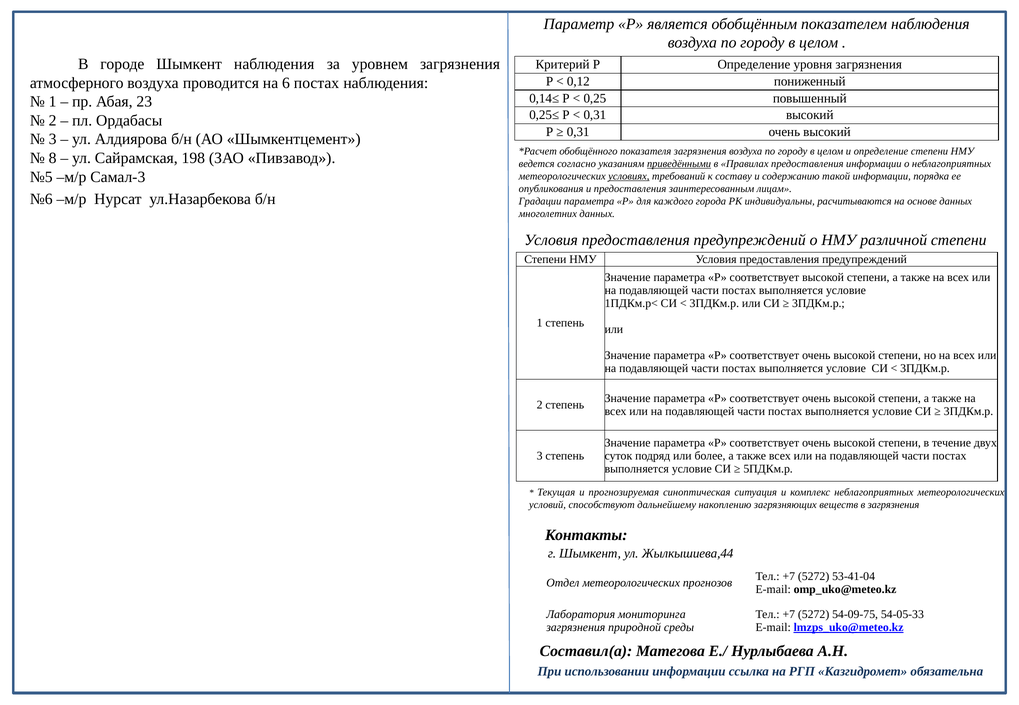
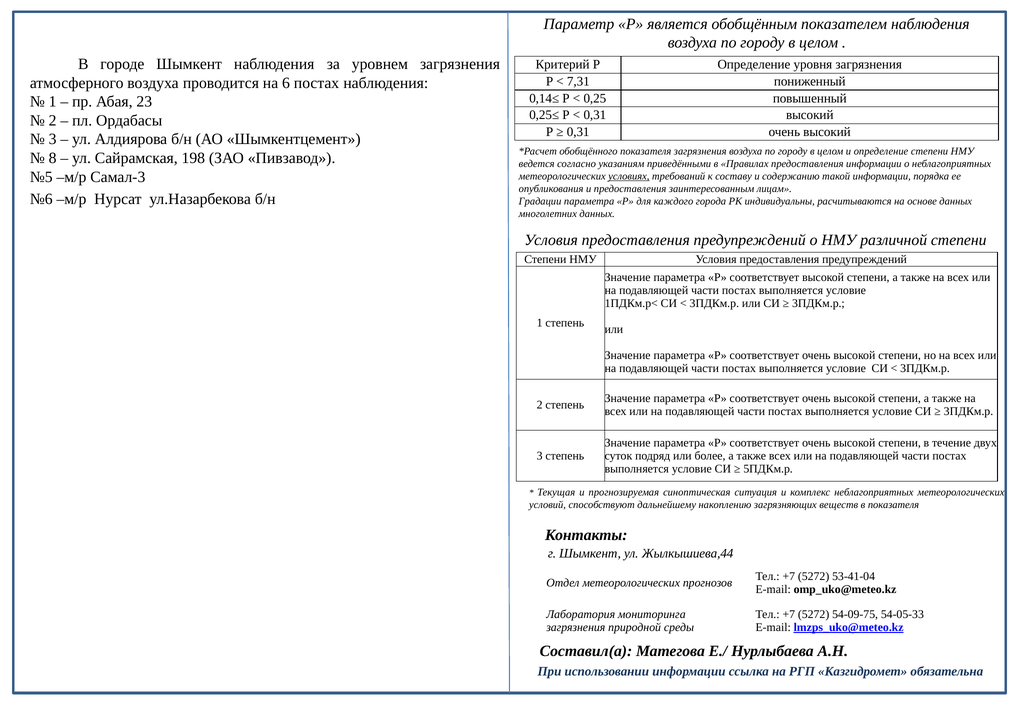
0,12: 0,12 -> 7,31
приведёнными underline: present -> none
в загрязнения: загрязнения -> показателя
